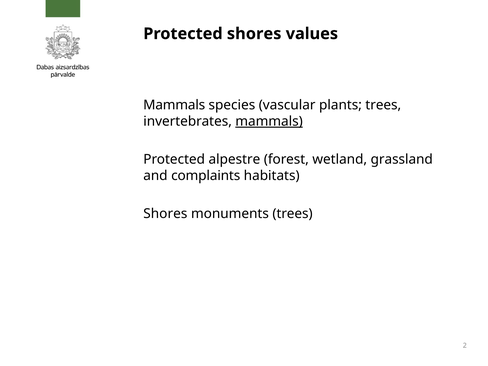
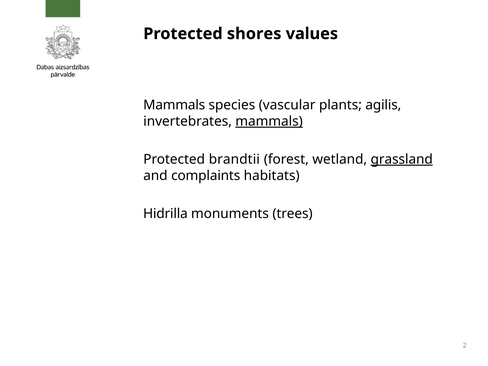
plants trees: trees -> agilis
alpestre: alpestre -> brandtii
grassland underline: none -> present
Shores at (165, 214): Shores -> Hidrilla
